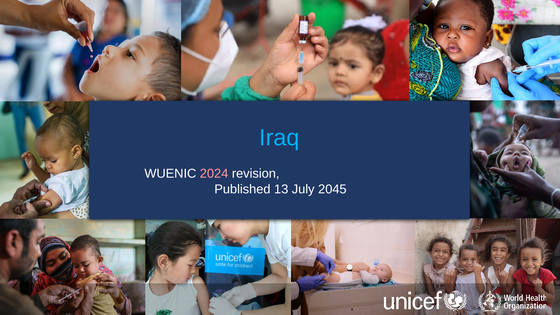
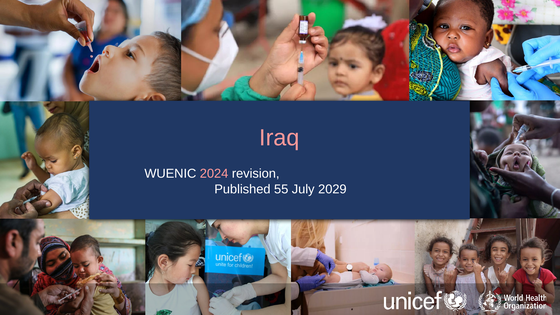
Iraq colour: light blue -> pink
13: 13 -> 55
2045: 2045 -> 2029
